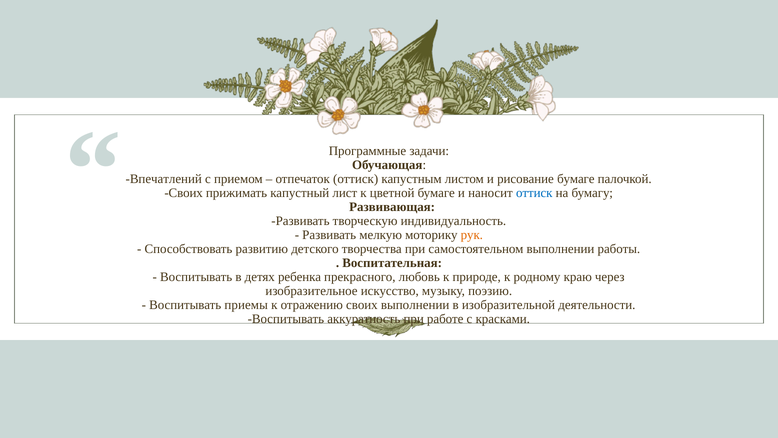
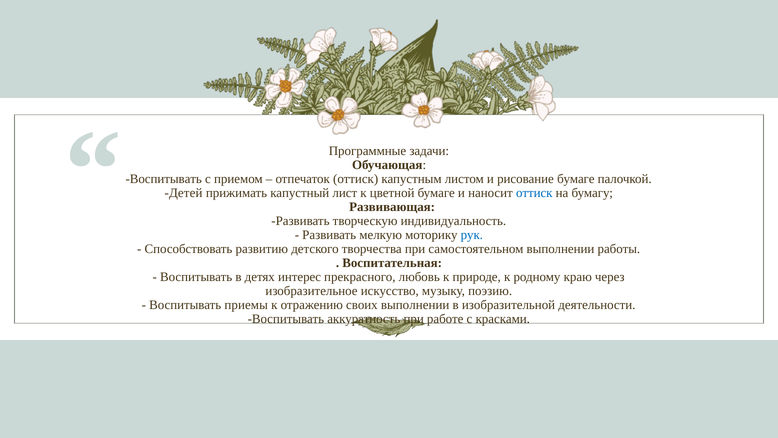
Впечатлений at (164, 179): Впечатлений -> Воспитывать
Своих at (184, 193): Своих -> Детей
рук colour: orange -> blue
ребенка: ребенка -> интерес
